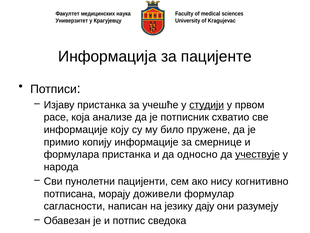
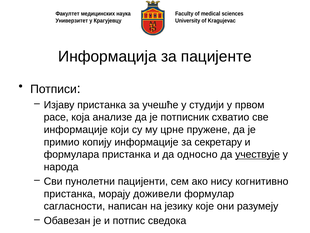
студији underline: present -> none
коју: коју -> који
било: било -> црне
смернице: смернице -> секретару
потписана at (70, 193): потписана -> пристанка
дају: дају -> које
